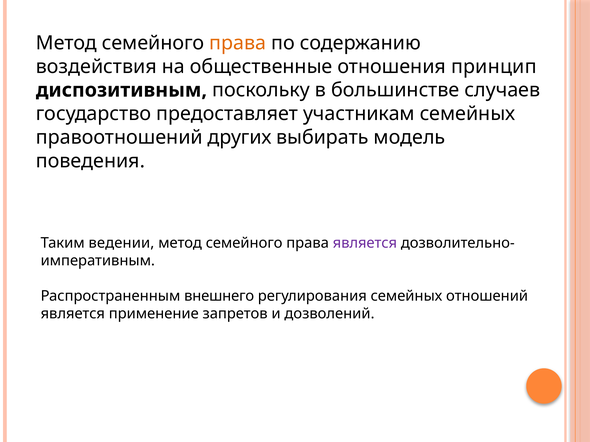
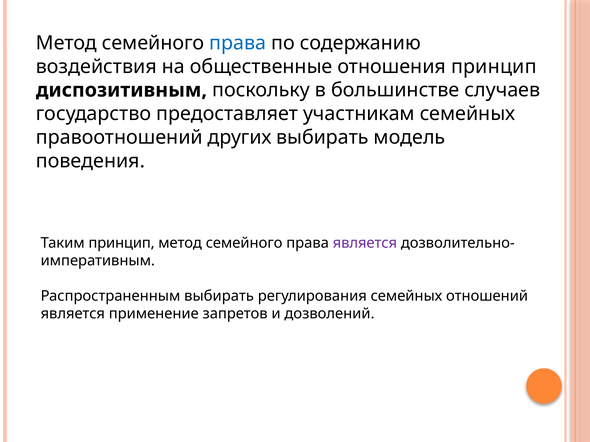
права at (238, 43) colour: orange -> blue
Таким ведении: ведении -> принцип
Распространенным внешнего: внешнего -> выбирать
